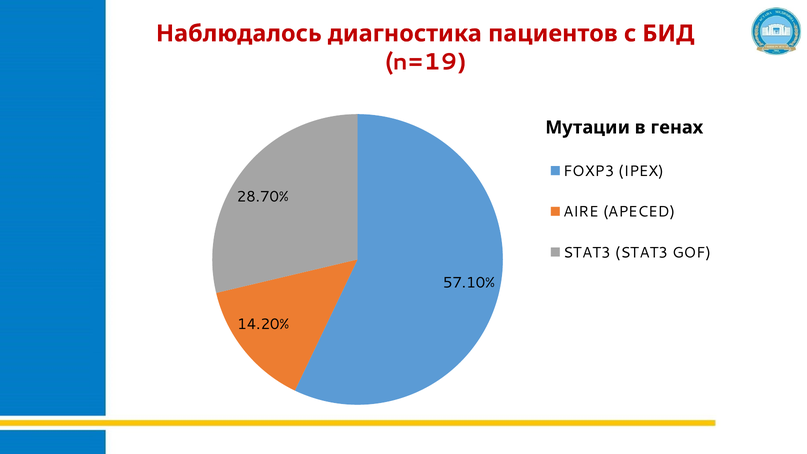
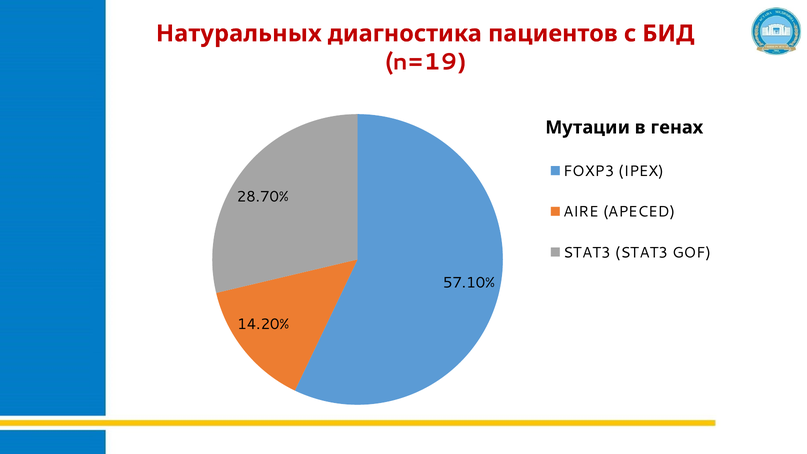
Наблюдалось: Наблюдалось -> Натуральных
